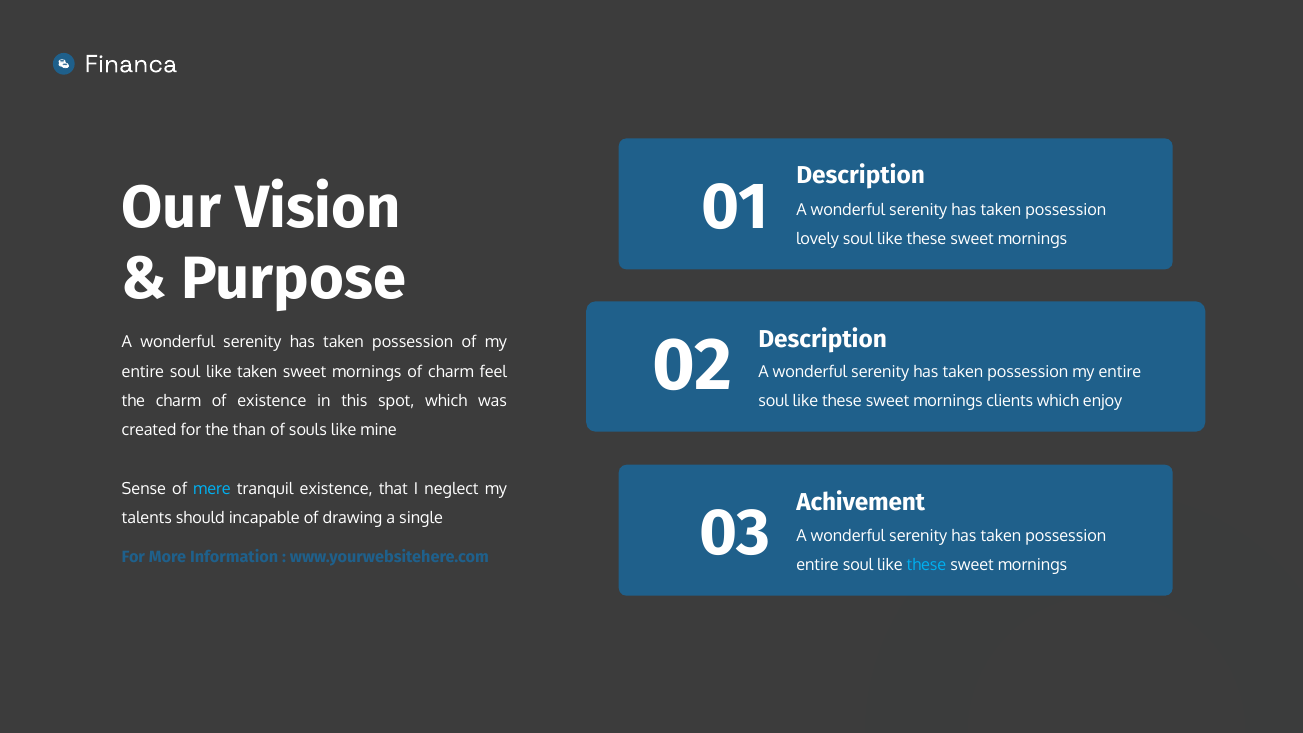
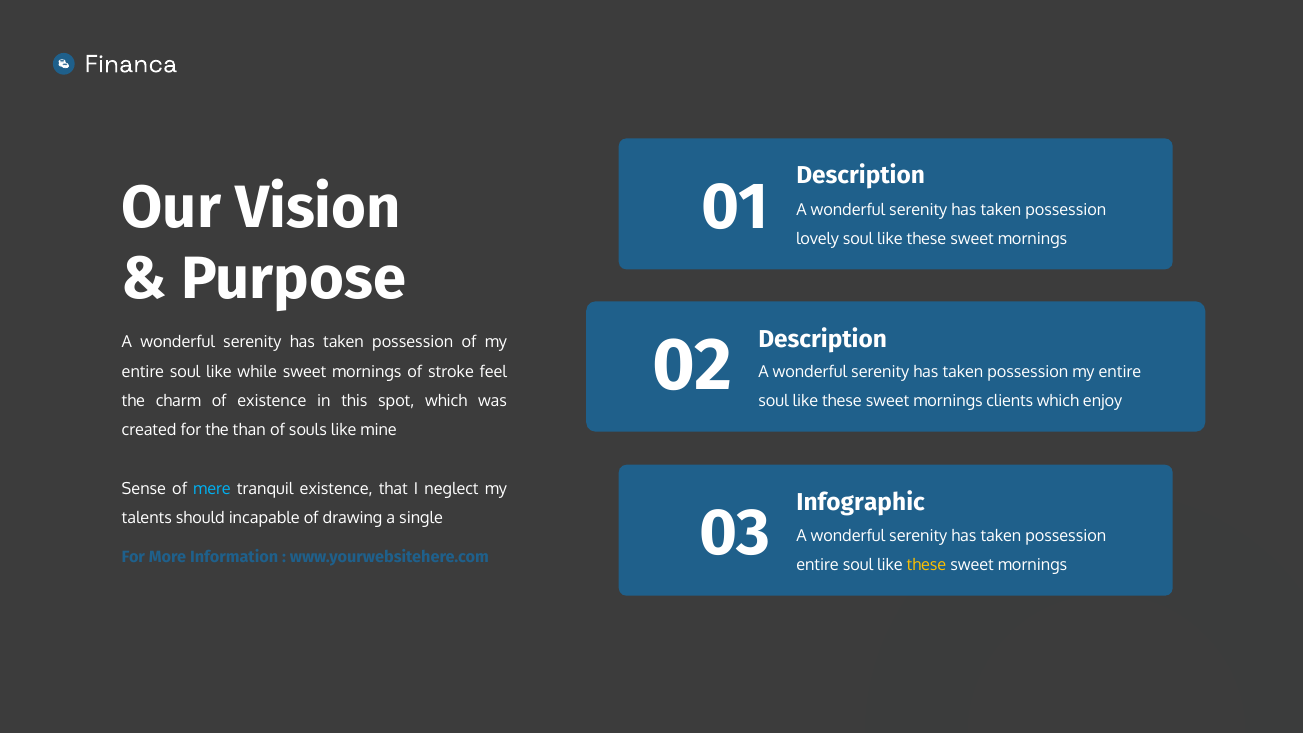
like taken: taken -> while
of charm: charm -> stroke
Achivement: Achivement -> Infographic
these at (926, 565) colour: light blue -> yellow
